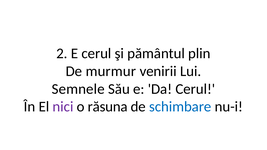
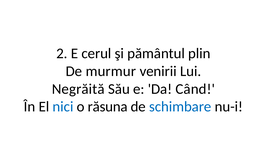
Semnele: Semnele -> Negrăită
Da Cerul: Cerul -> Când
nici colour: purple -> blue
